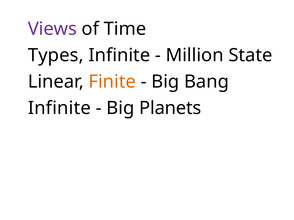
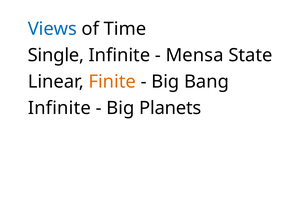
Views colour: purple -> blue
Types: Types -> Single
Million: Million -> Mensa
